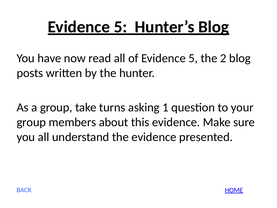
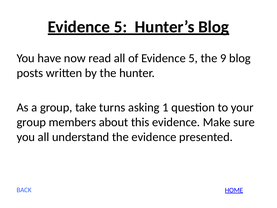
2: 2 -> 9
